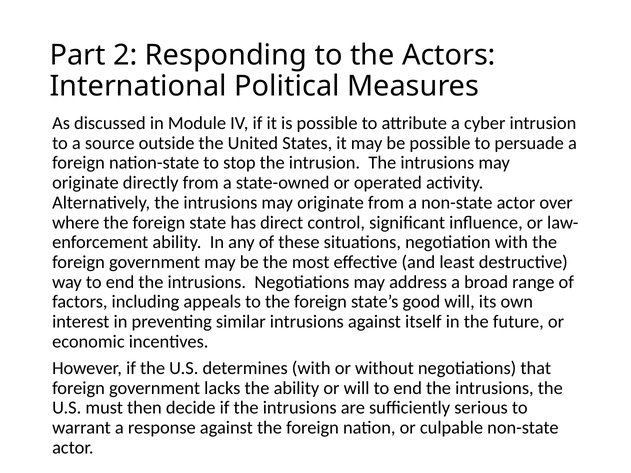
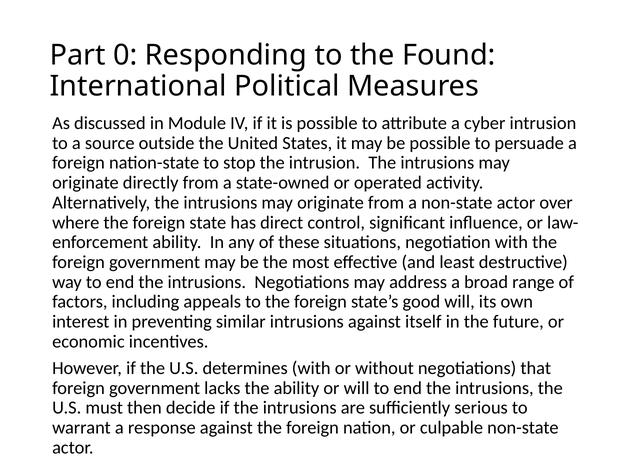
2: 2 -> 0
Actors: Actors -> Found
